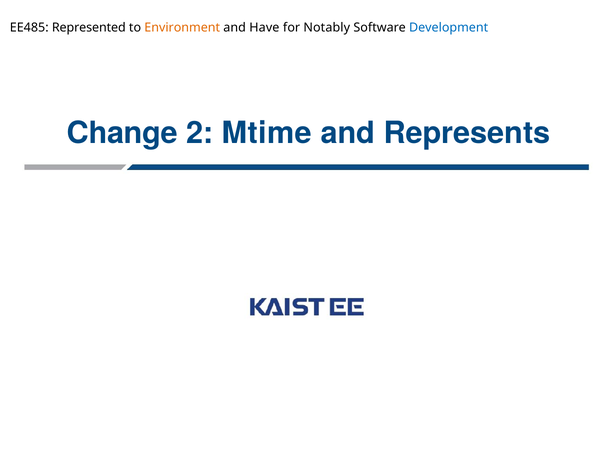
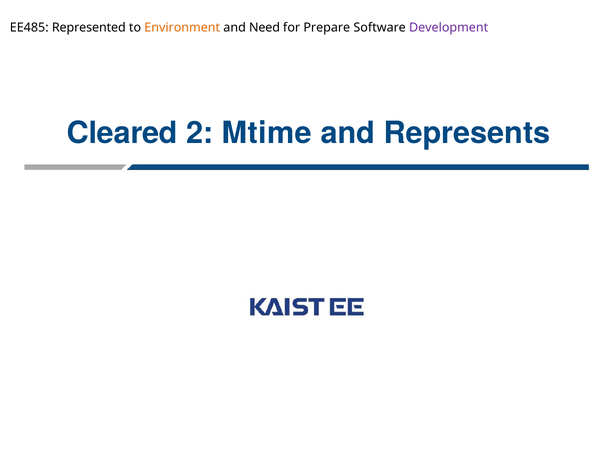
Have: Have -> Need
Notably: Notably -> Prepare
Development colour: blue -> purple
Change: Change -> Cleared
